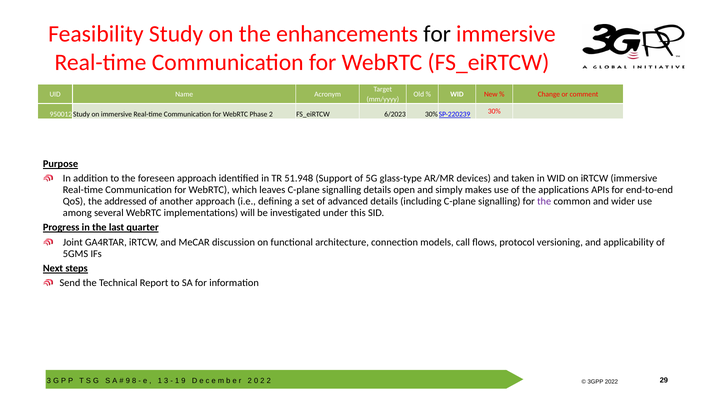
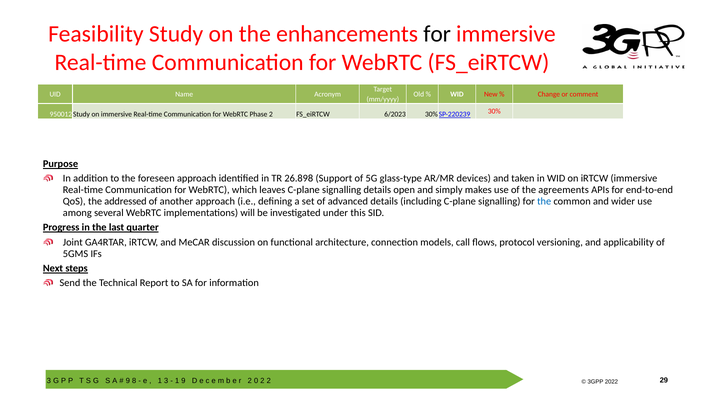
51.948: 51.948 -> 26.898
applications: applications -> agreements
the at (544, 202) colour: purple -> blue
